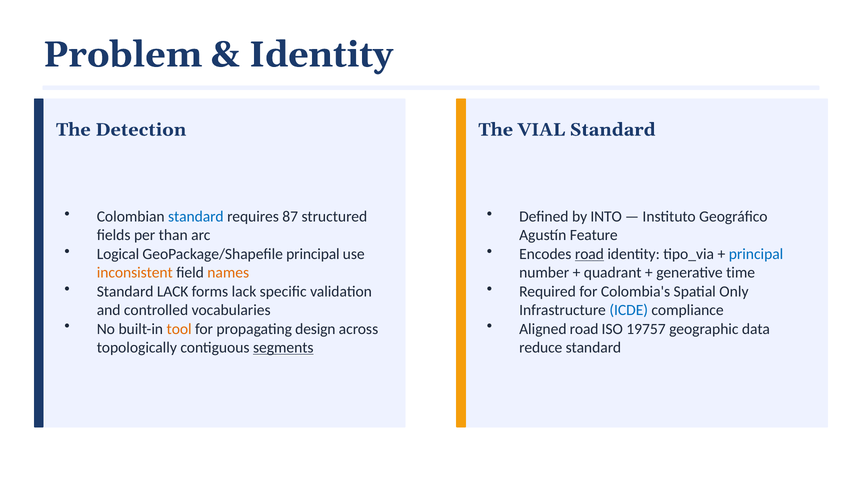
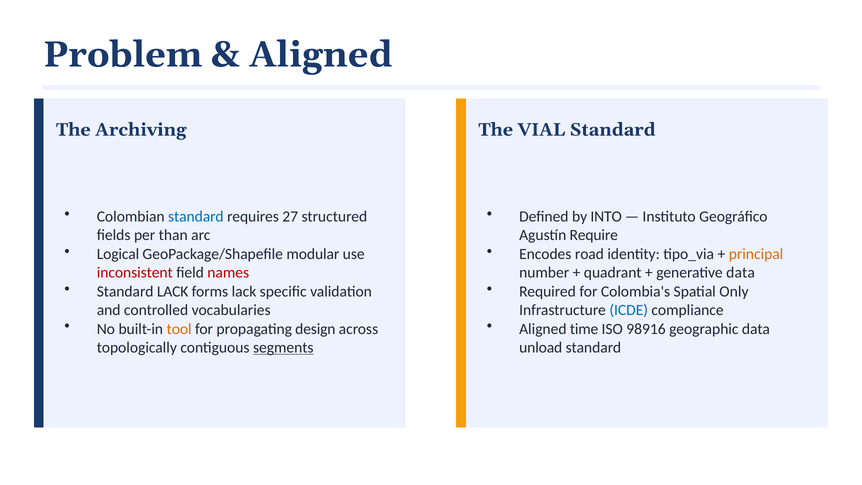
Identity at (321, 55): Identity -> Aligned
Detection: Detection -> Archiving
87: 87 -> 27
Feature: Feature -> Require
GeoPackage/Shapefile principal: principal -> modular
road at (589, 254) underline: present -> none
principal at (756, 254) colour: blue -> orange
inconsistent colour: orange -> red
names colour: orange -> red
generative time: time -> data
Aligned road: road -> time
19757: 19757 -> 98916
reduce: reduce -> unload
